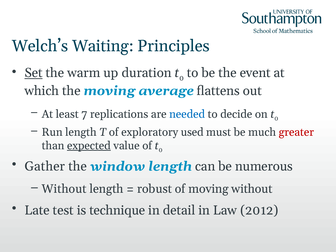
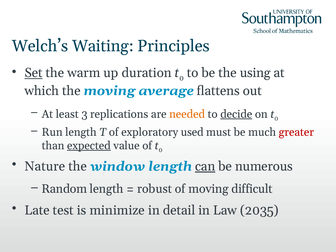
event: event -> using
7: 7 -> 3
needed colour: blue -> orange
decide underline: none -> present
Gather: Gather -> Nature
can underline: none -> present
Without at (64, 189): Without -> Random
moving without: without -> difficult
technique: technique -> minimize
2012: 2012 -> 2035
